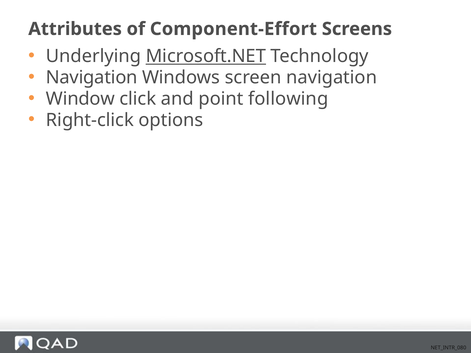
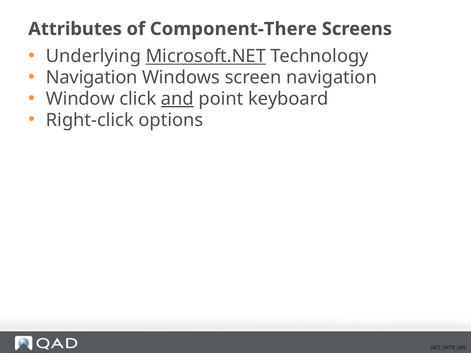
Component-Effort: Component-Effort -> Component-There
and underline: none -> present
following: following -> keyboard
